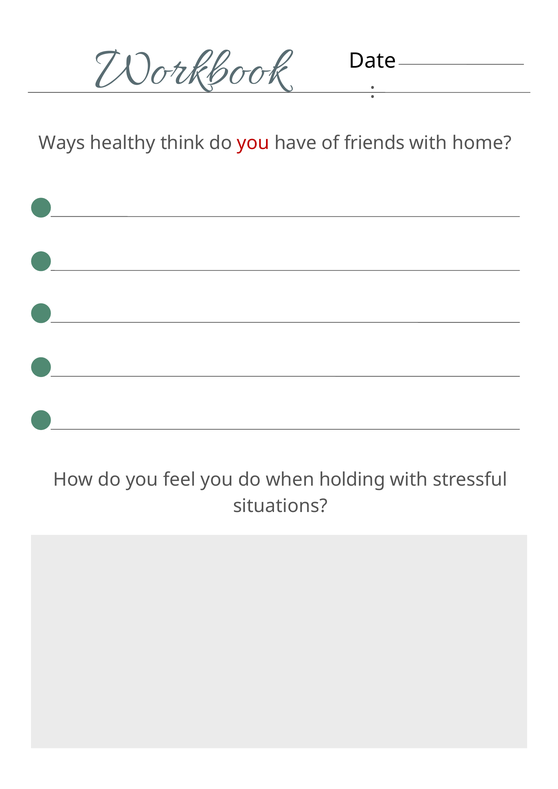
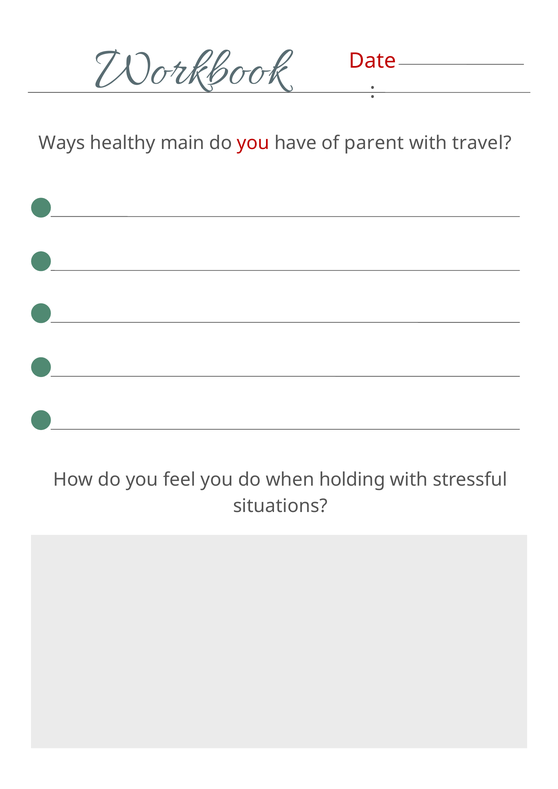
Date colour: black -> red
think: think -> main
friends: friends -> parent
home: home -> travel
